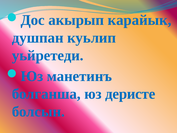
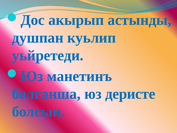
карайык: карайык -> астынды
